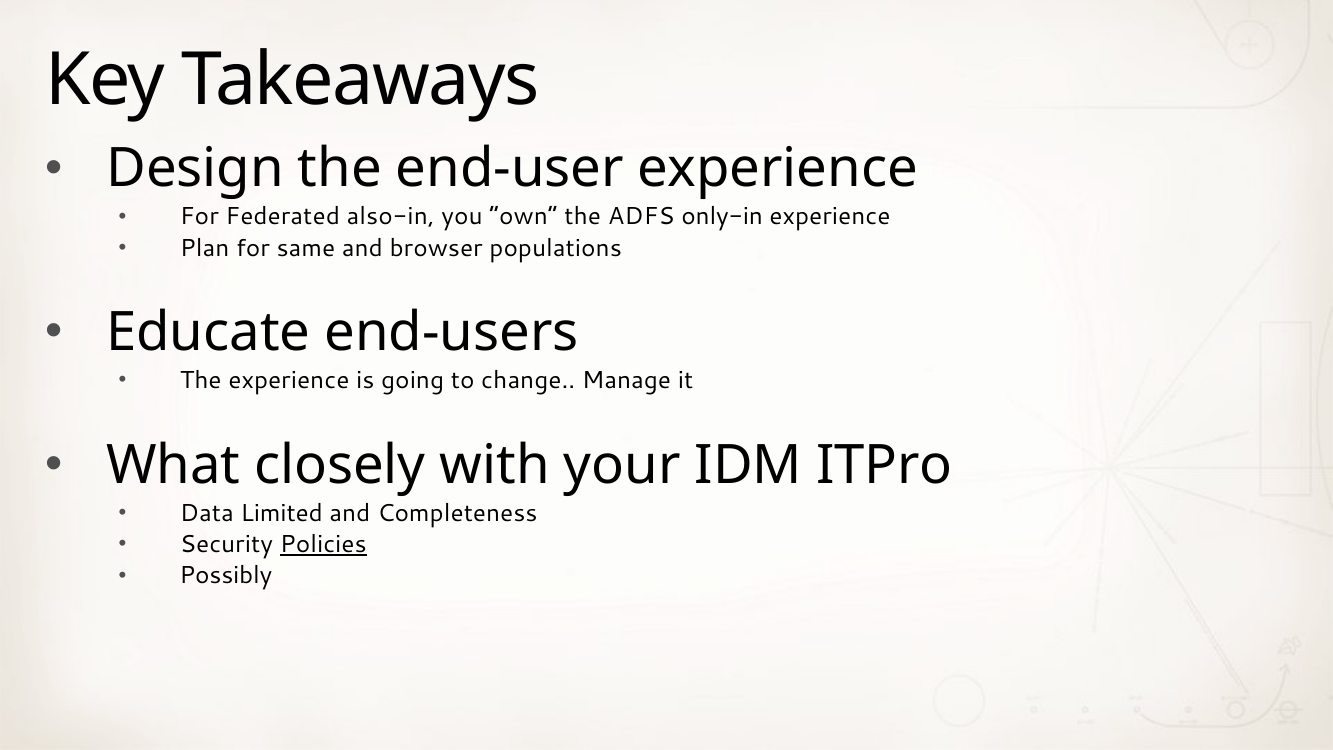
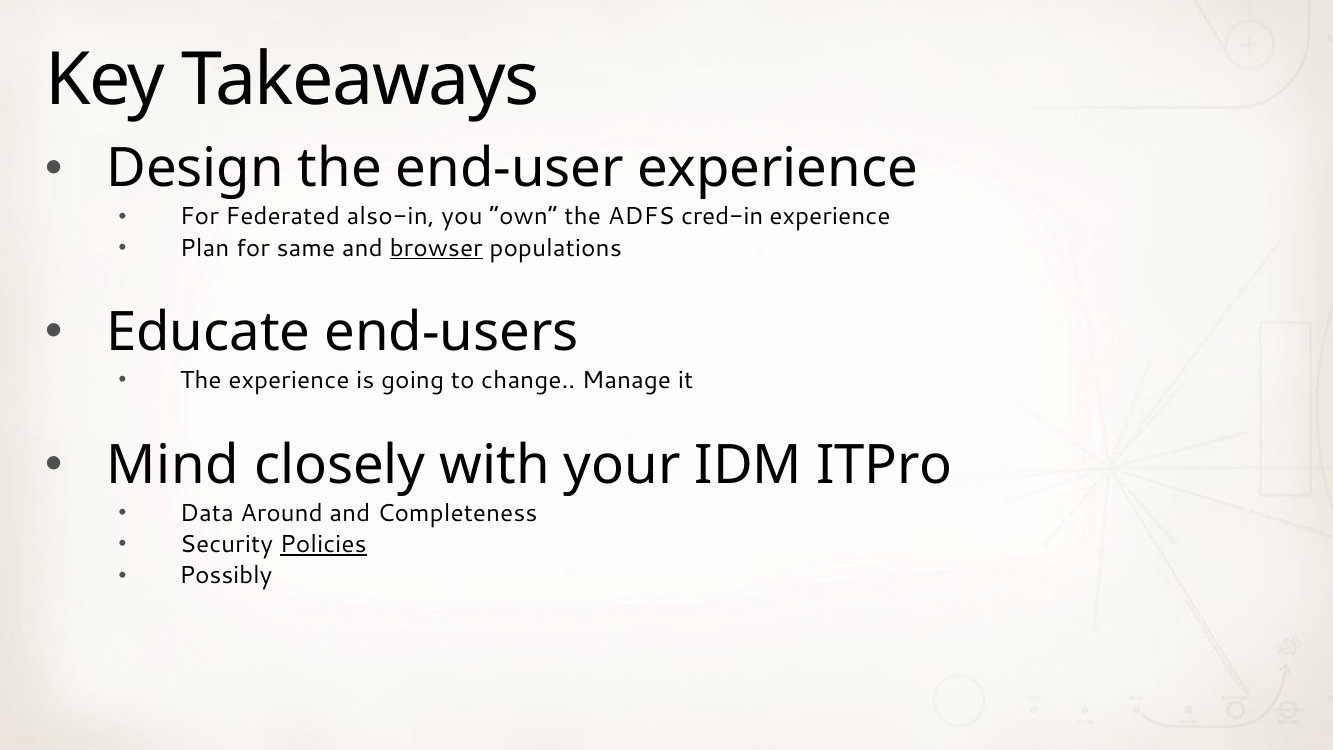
only-in: only-in -> cred-in
browser underline: none -> present
What: What -> Mind
Limited: Limited -> Around
